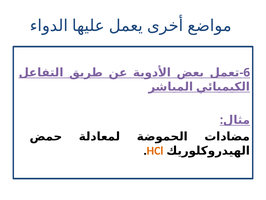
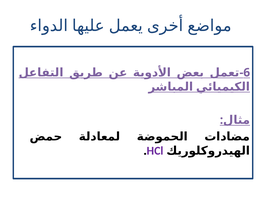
HCl colour: orange -> purple
